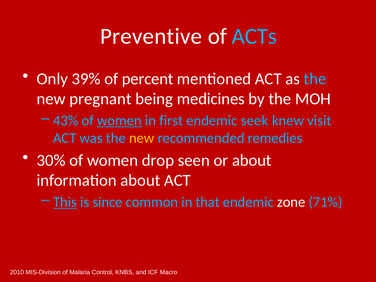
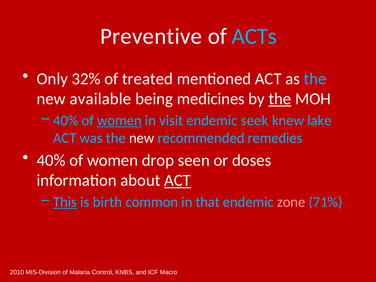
39%: 39% -> 32%
percent: percent -> treated
pregnant: pregnant -> available
the at (280, 99) underline: none -> present
43% at (66, 121): 43% -> 40%
first: first -> visit
visit: visit -> lake
new at (142, 138) colour: yellow -> white
30% at (51, 160): 30% -> 40%
or about: about -> doses
ACT at (178, 180) underline: none -> present
since: since -> birth
zone colour: white -> pink
